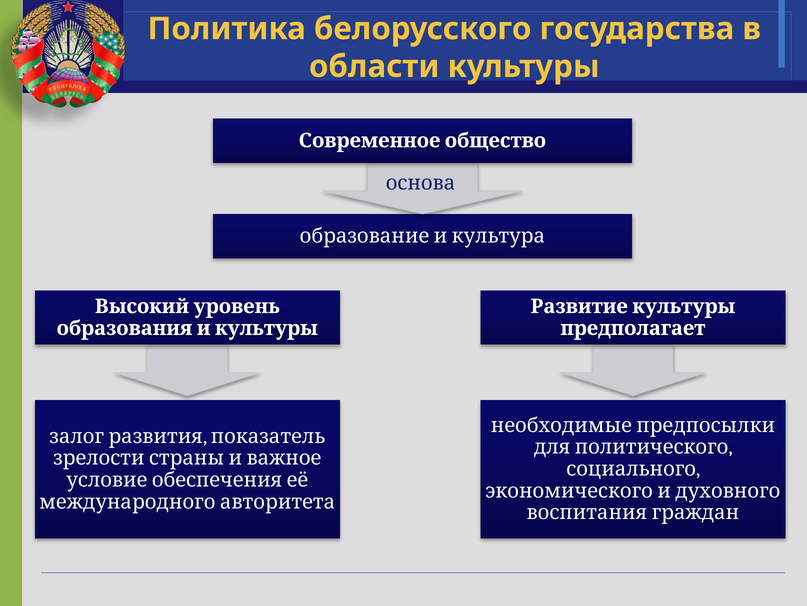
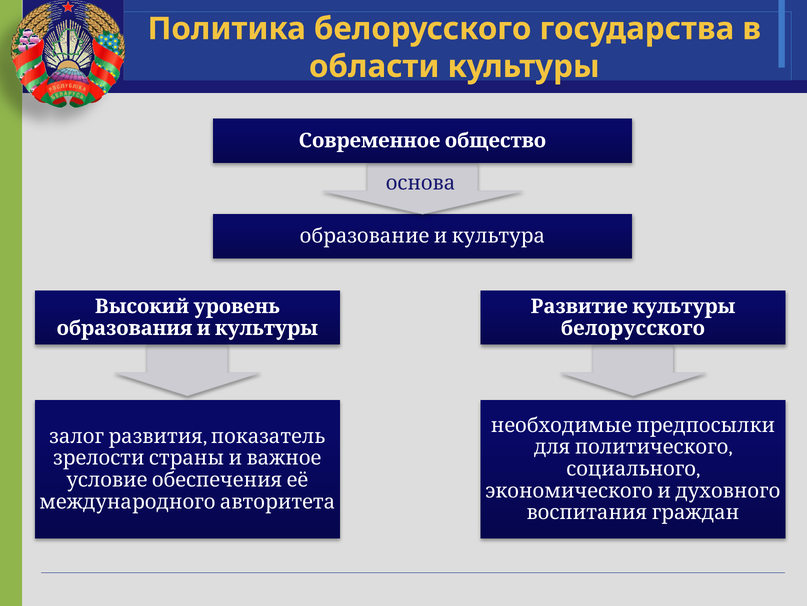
предполагает at (633, 328): предполагает -> белорусского
